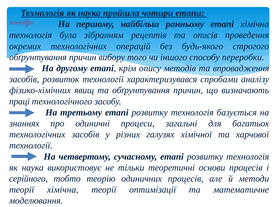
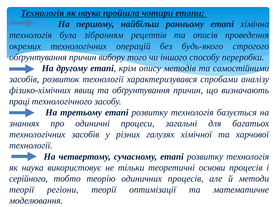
впровадження: впровадження -> самостійними
теорії хімічна: хімічна -> регіони
